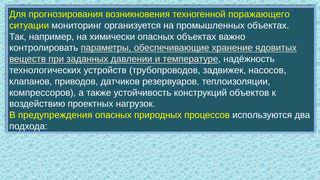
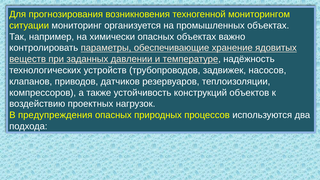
поражающего: поражающего -> мониторингом
